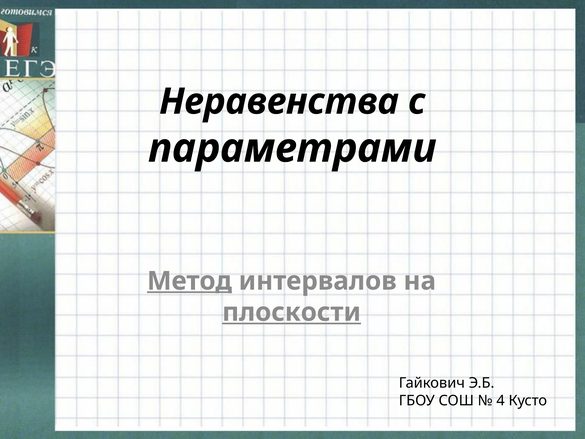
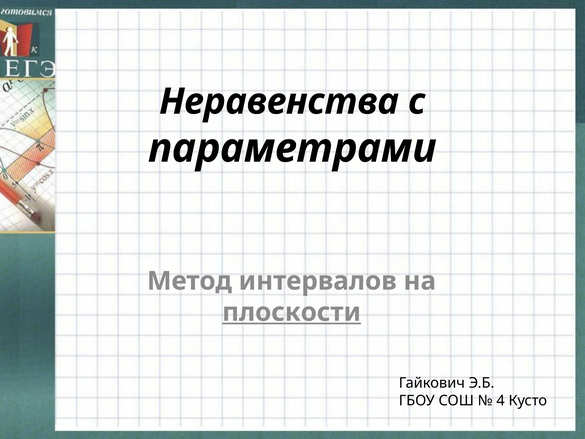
Метод underline: present -> none
